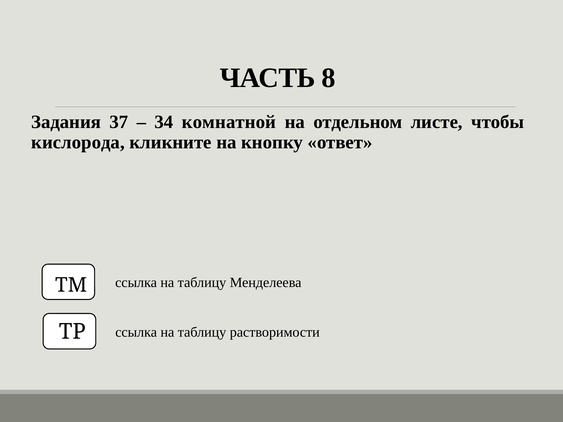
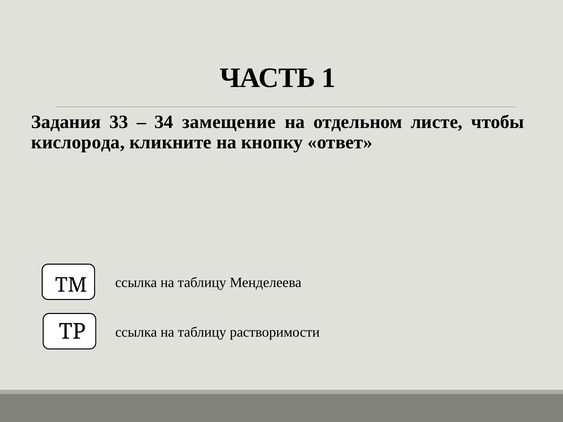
8: 8 -> 1
37: 37 -> 33
комнатной: комнатной -> замещение
